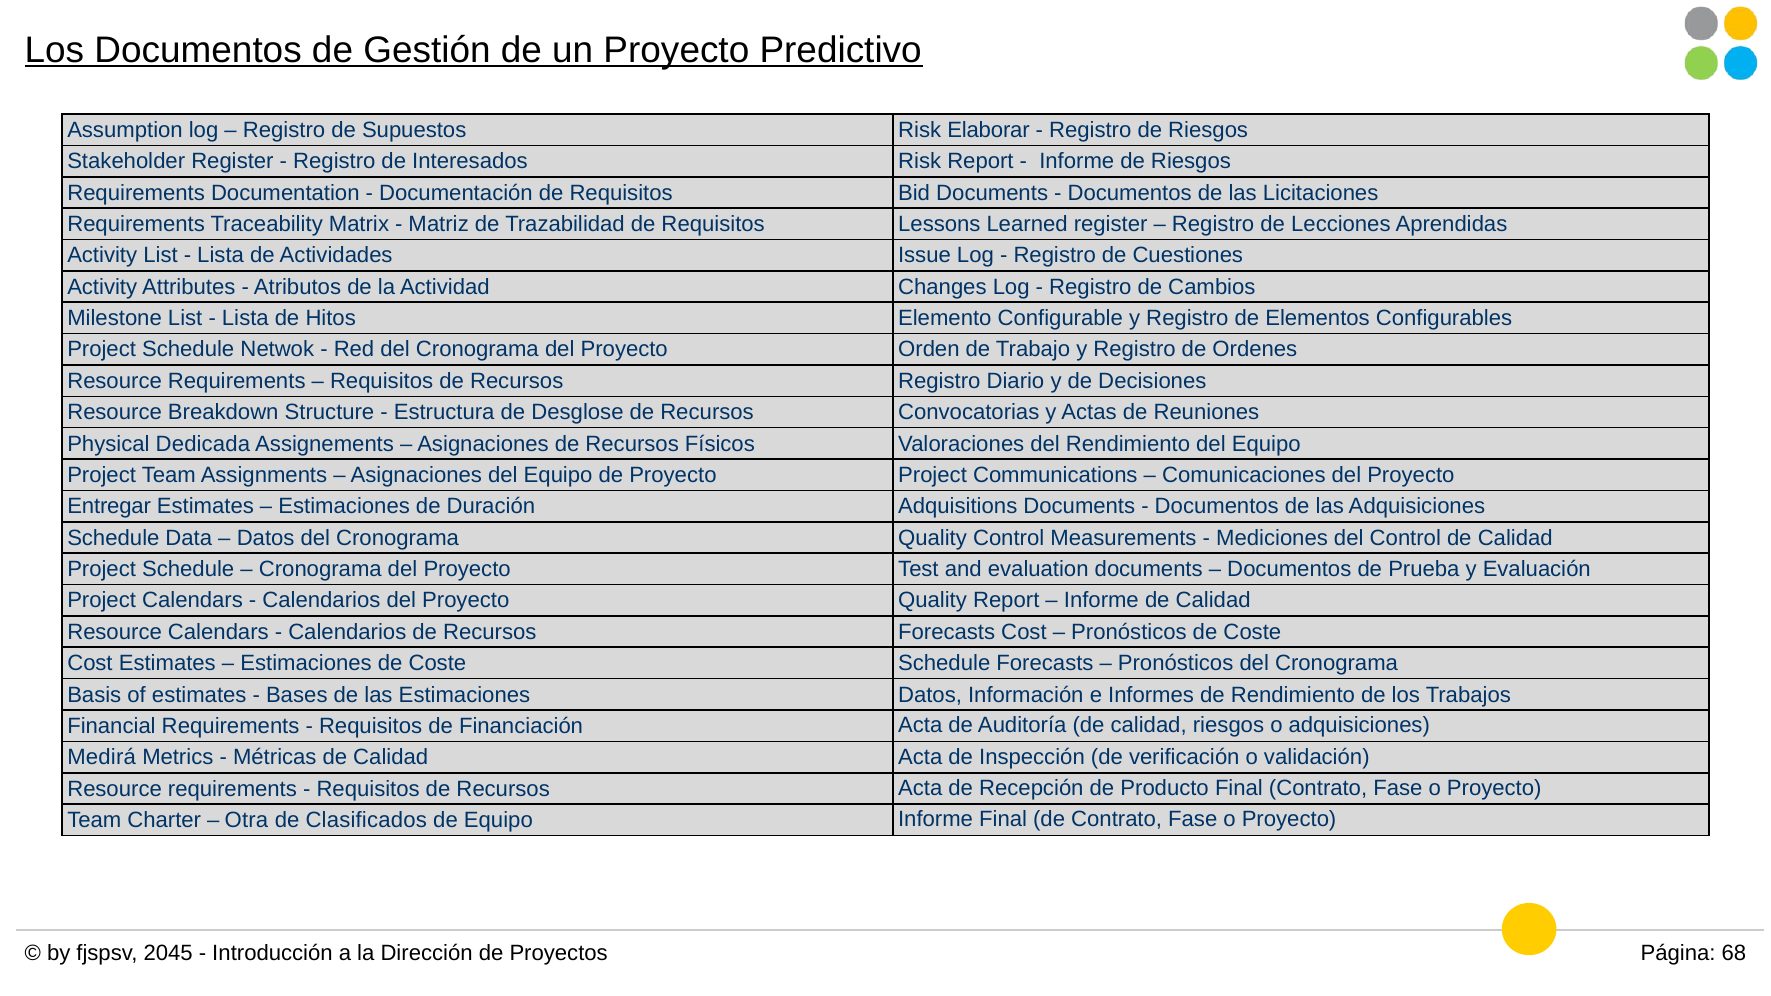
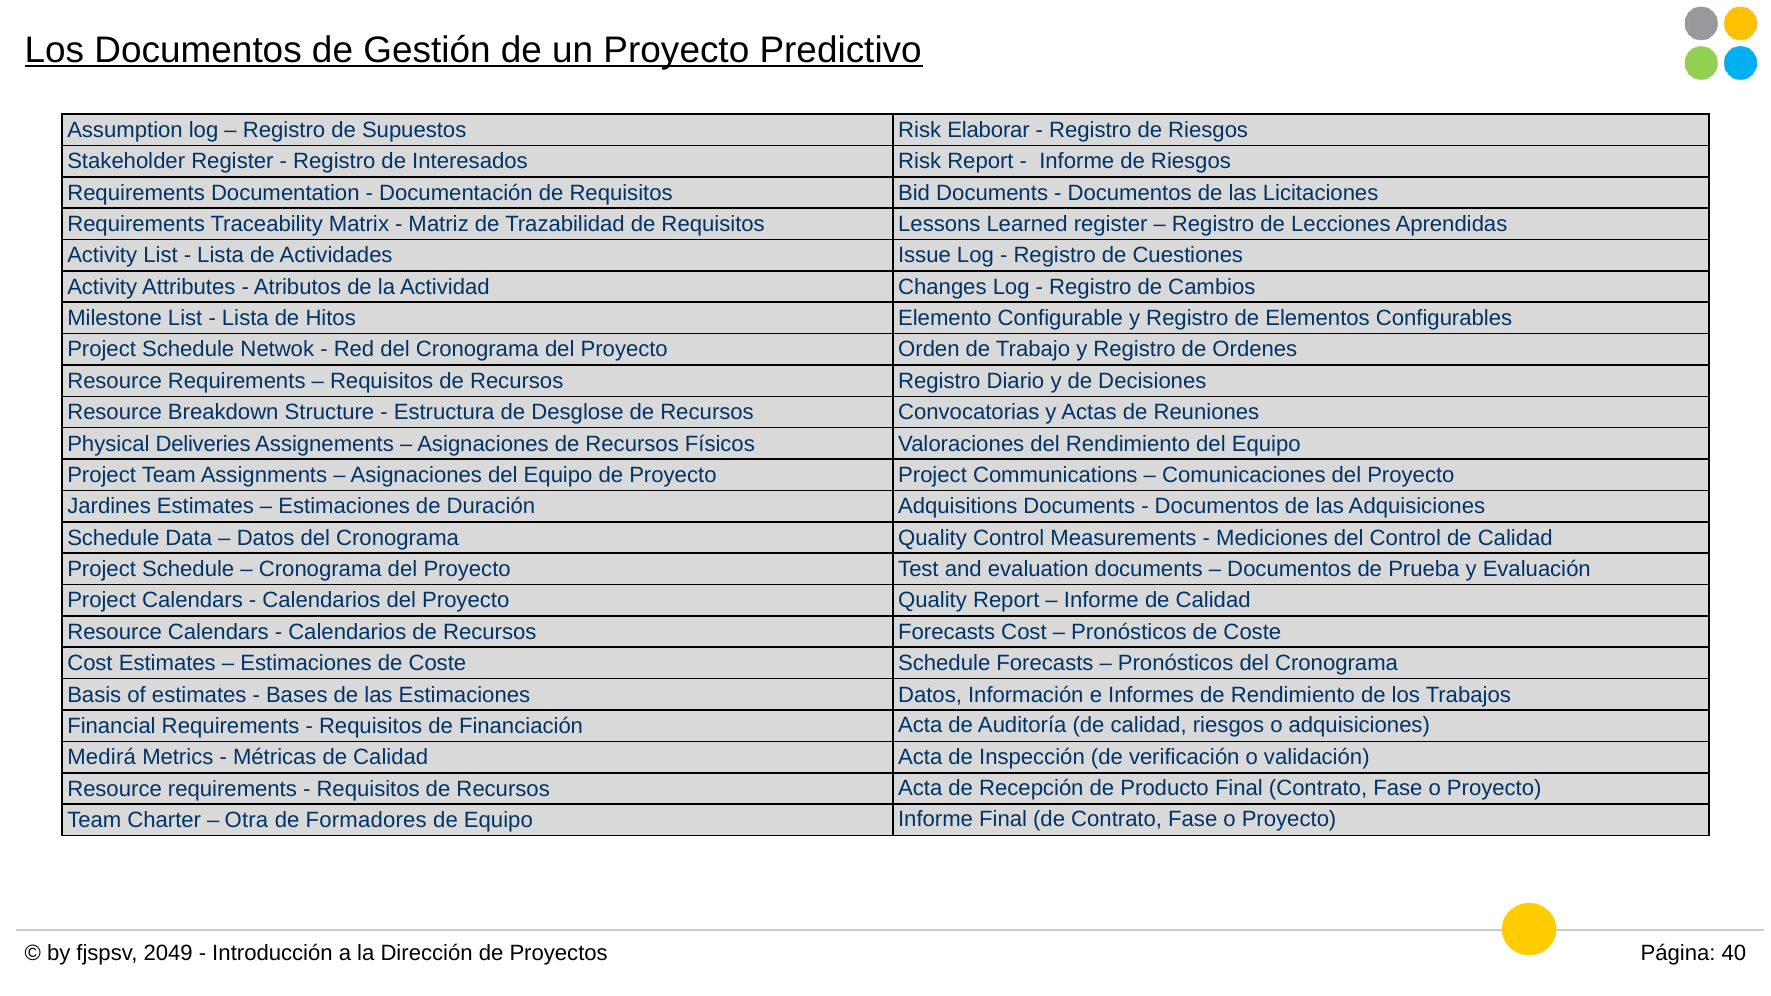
Dedicada: Dedicada -> Deliveries
Entregar: Entregar -> Jardines
Clasificados: Clasificados -> Formadores
2045: 2045 -> 2049
68: 68 -> 40
